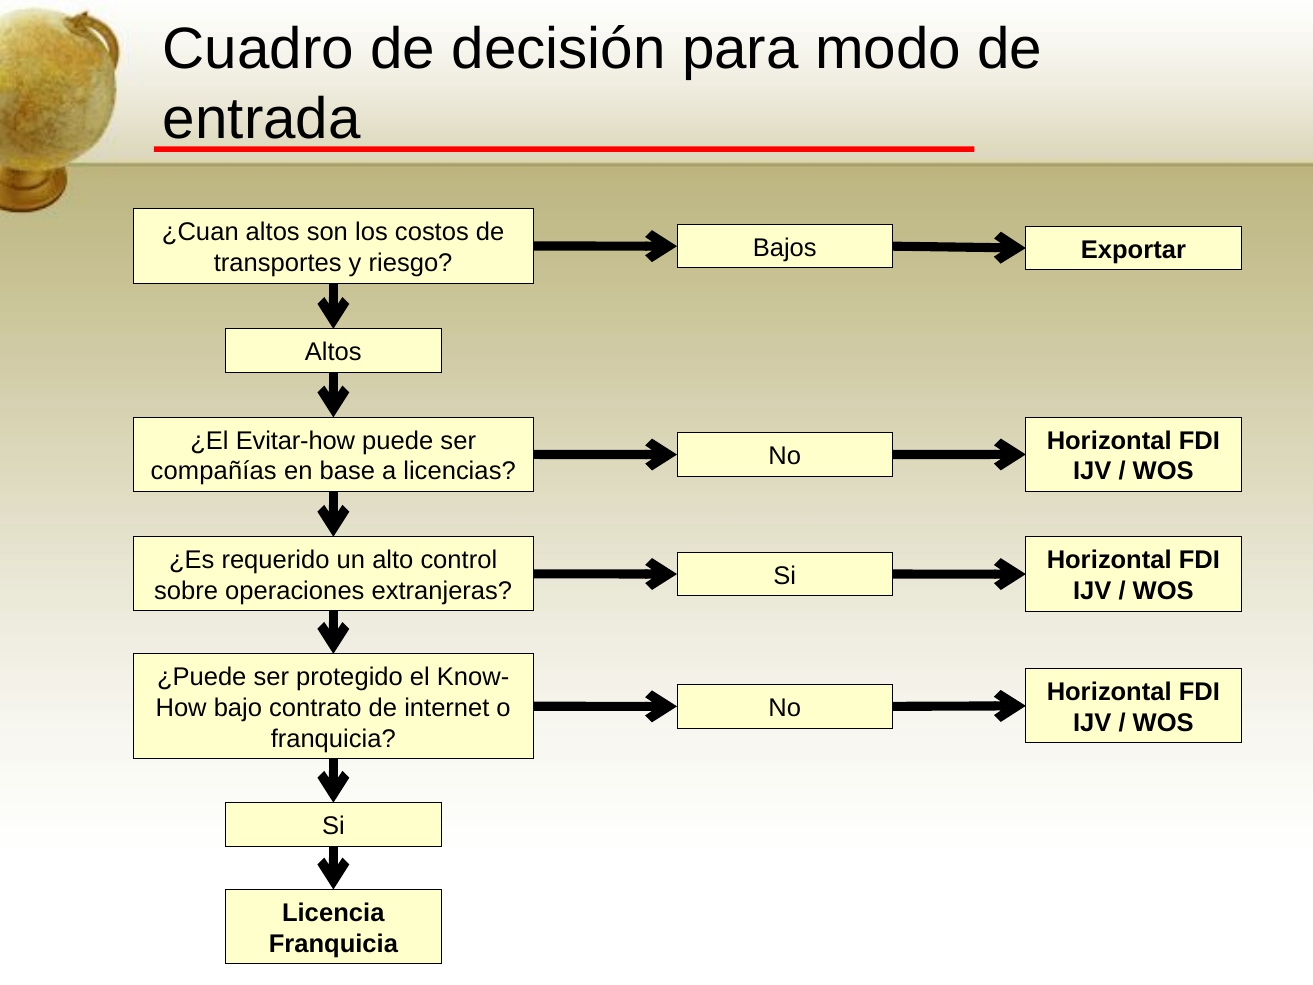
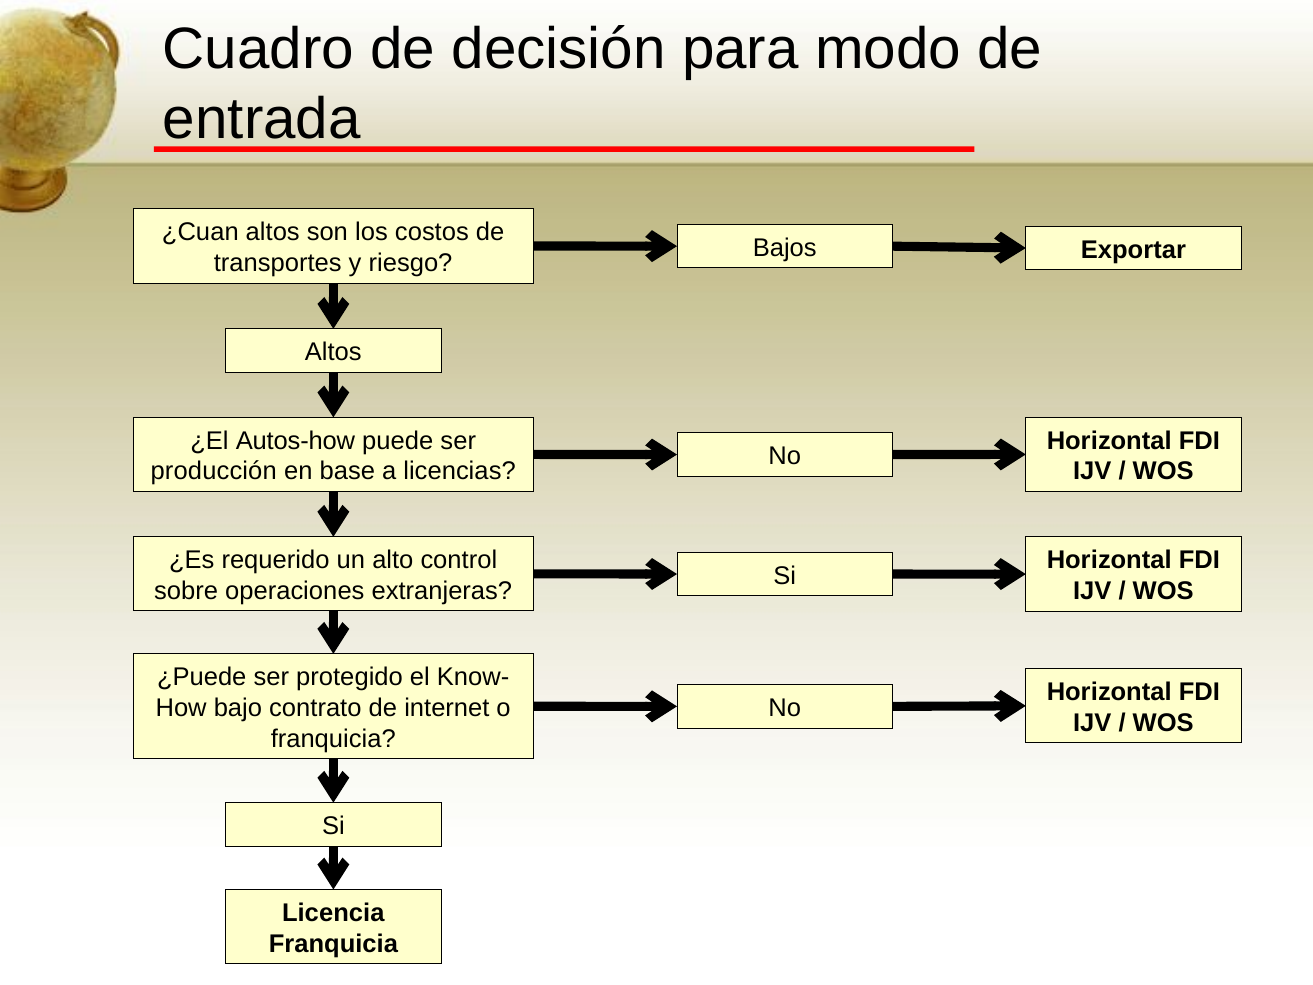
Evitar-how: Evitar-how -> Autos-how
compañías: compañías -> producción
